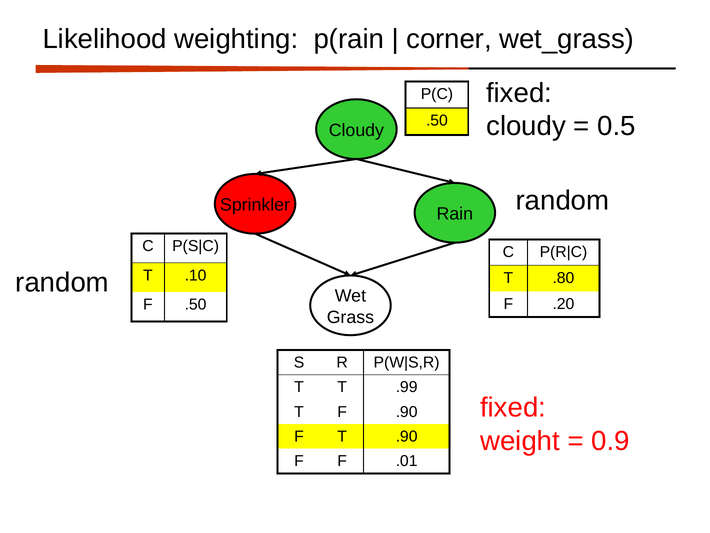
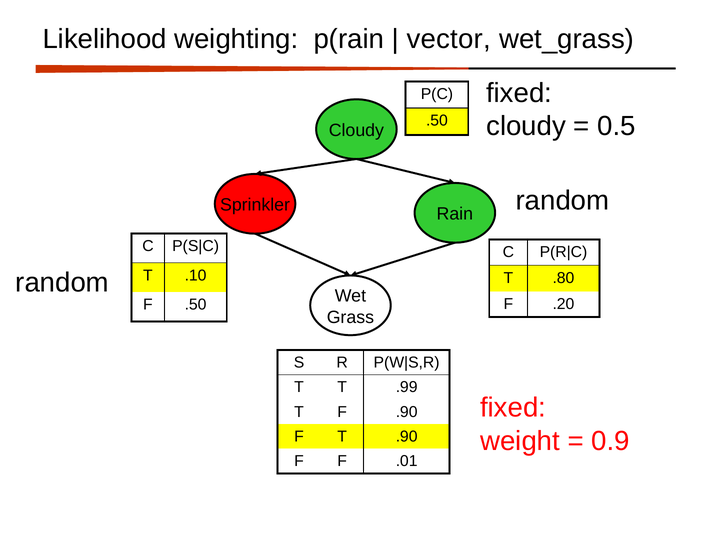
corner: corner -> vector
